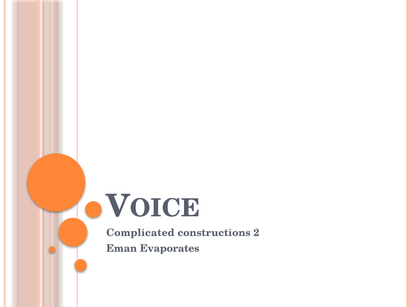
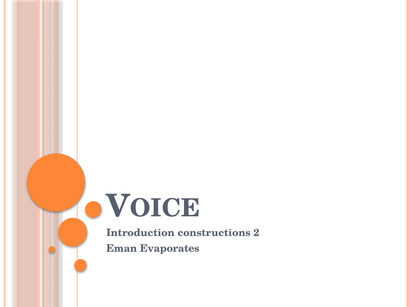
Complicated: Complicated -> Introduction
